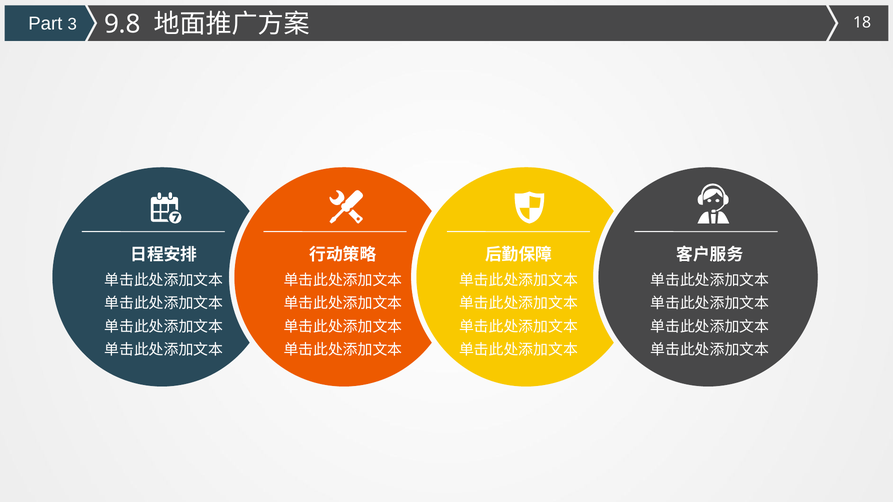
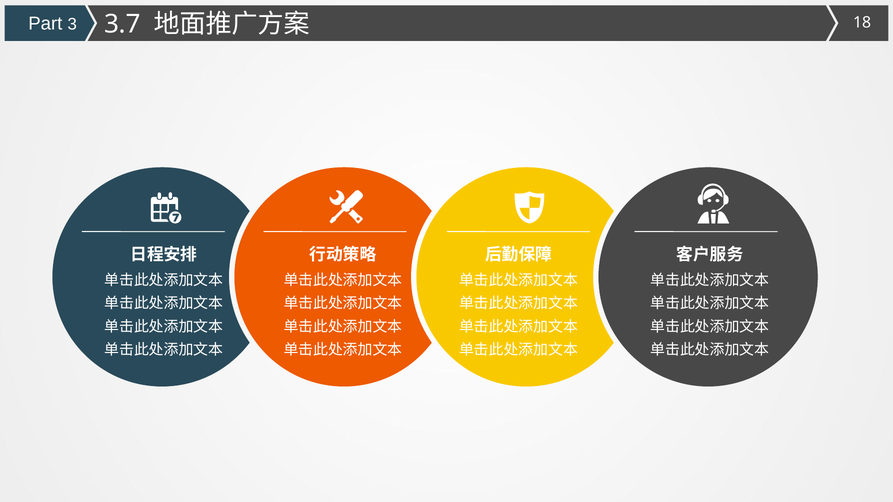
9.8: 9.8 -> 3.7
